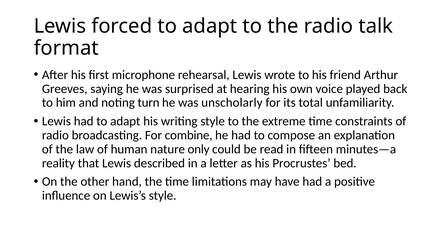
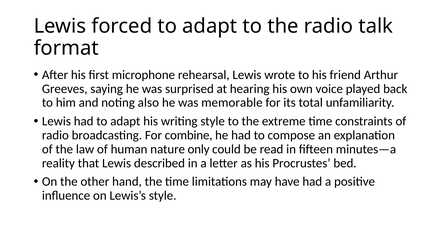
turn: turn -> also
unscholarly: unscholarly -> memorable
